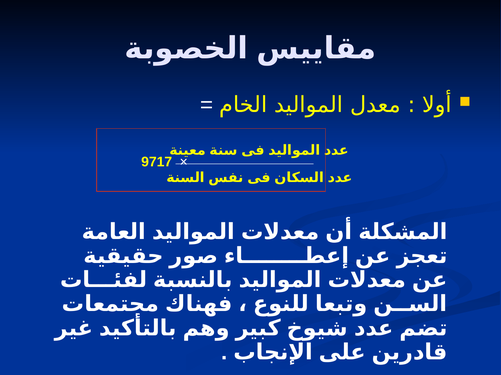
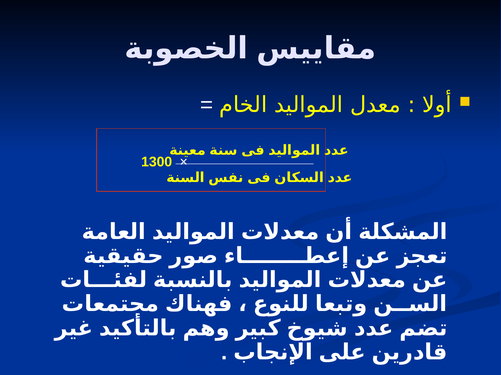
9717: 9717 -> 1300
